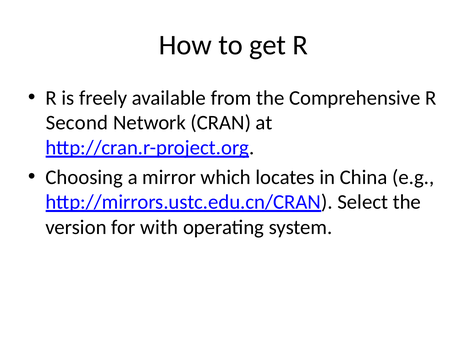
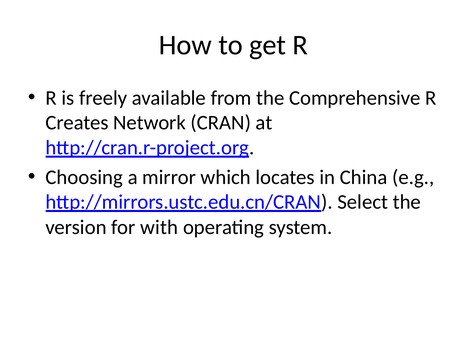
Second: Second -> Creates
